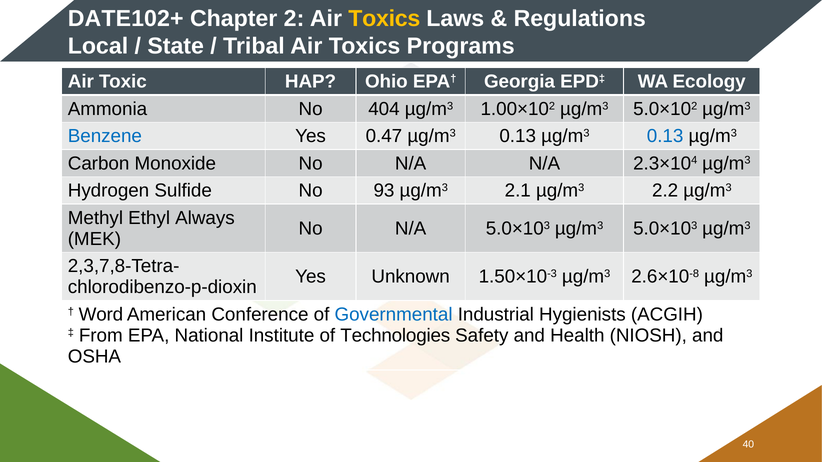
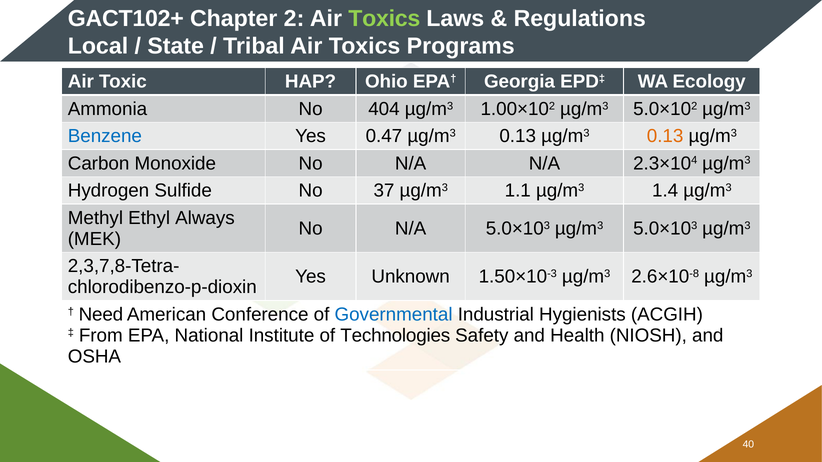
DATE102+: DATE102+ -> GACT102+
Toxics at (384, 19) colour: yellow -> light green
0.13 at (665, 136) colour: blue -> orange
93: 93 -> 37
2.1: 2.1 -> 1.1
2.2: 2.2 -> 1.4
Word: Word -> Need
